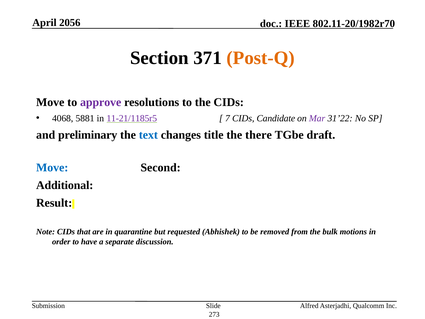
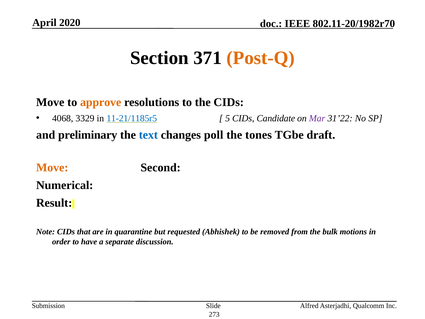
2056: 2056 -> 2020
approve colour: purple -> orange
5881: 5881 -> 3329
11-21/1185r5 colour: purple -> blue
7: 7 -> 5
title: title -> poll
there: there -> tones
Move at (52, 167) colour: blue -> orange
Additional: Additional -> Numerical
